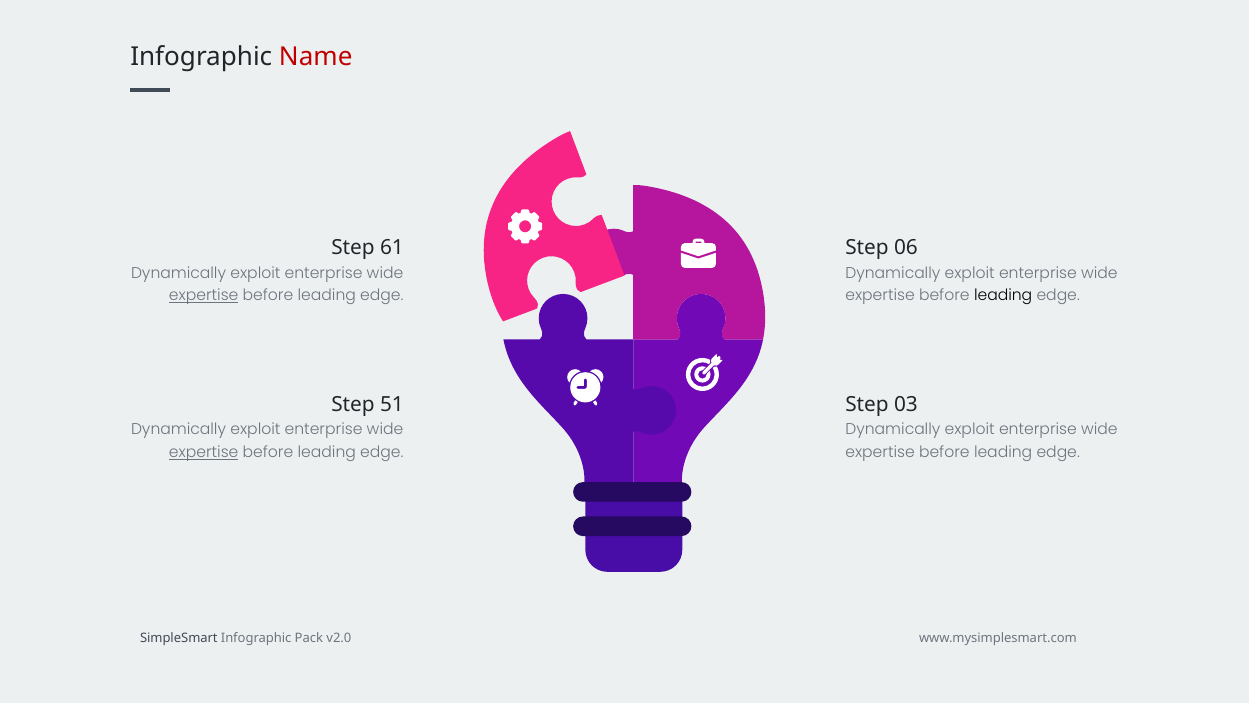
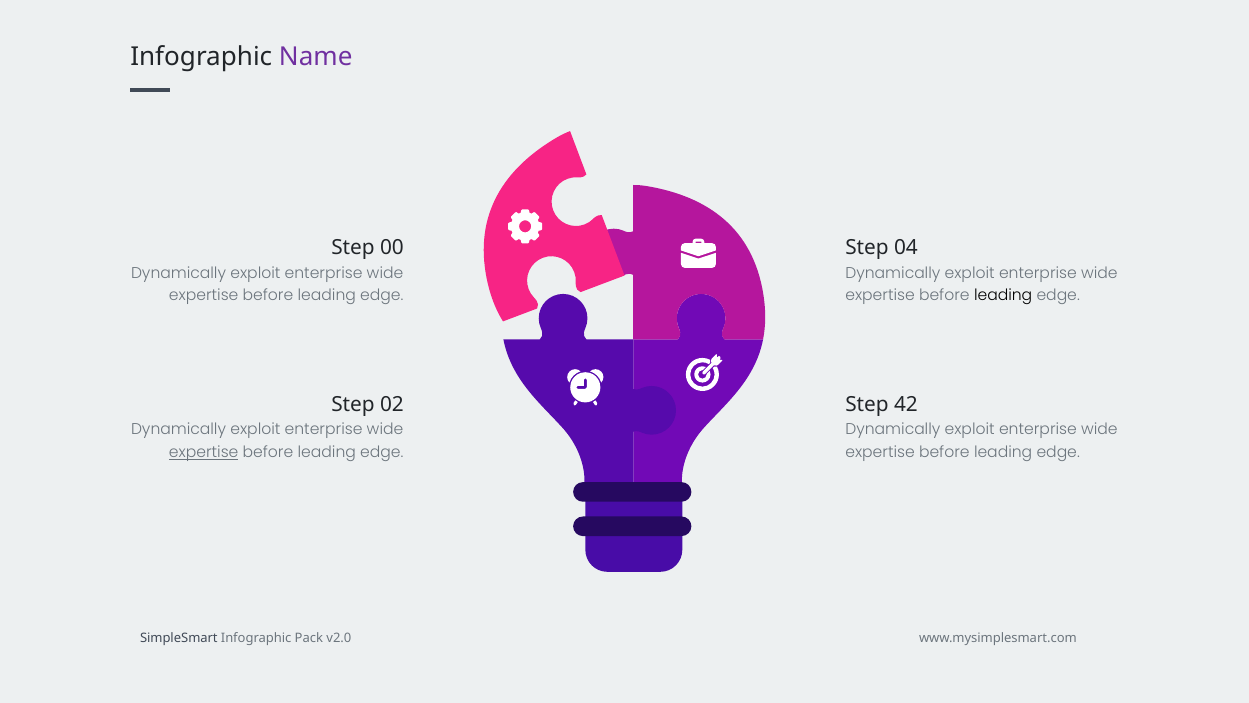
Name colour: red -> purple
61: 61 -> 00
06: 06 -> 04
expertise at (204, 295) underline: present -> none
51: 51 -> 02
03: 03 -> 42
